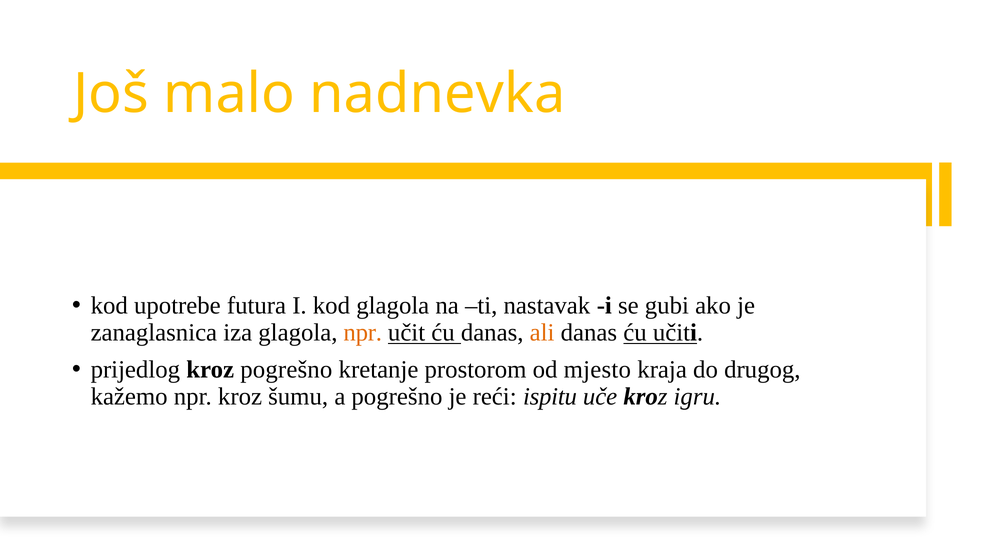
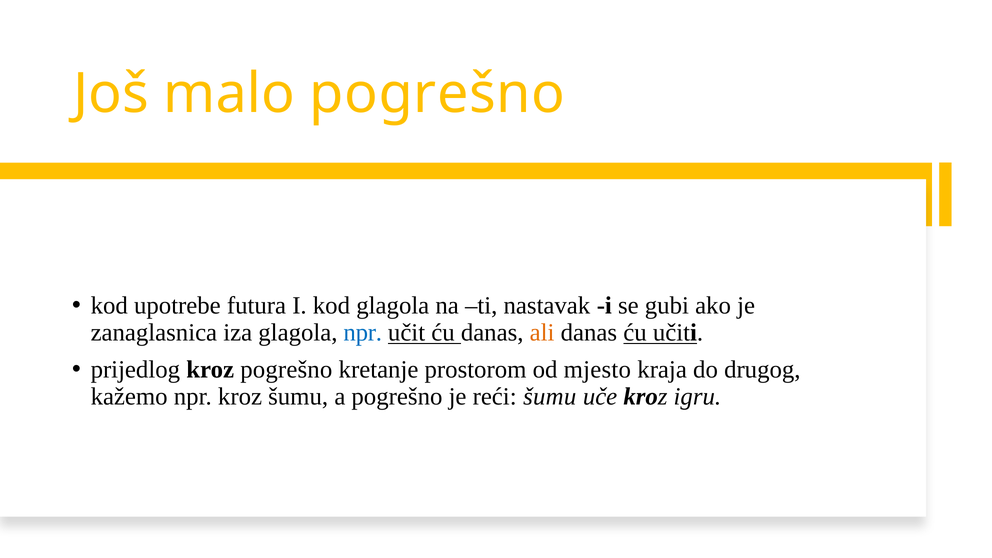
malo nadnevka: nadnevka -> pogrešno
npr at (363, 333) colour: orange -> blue
reći ispitu: ispitu -> šumu
